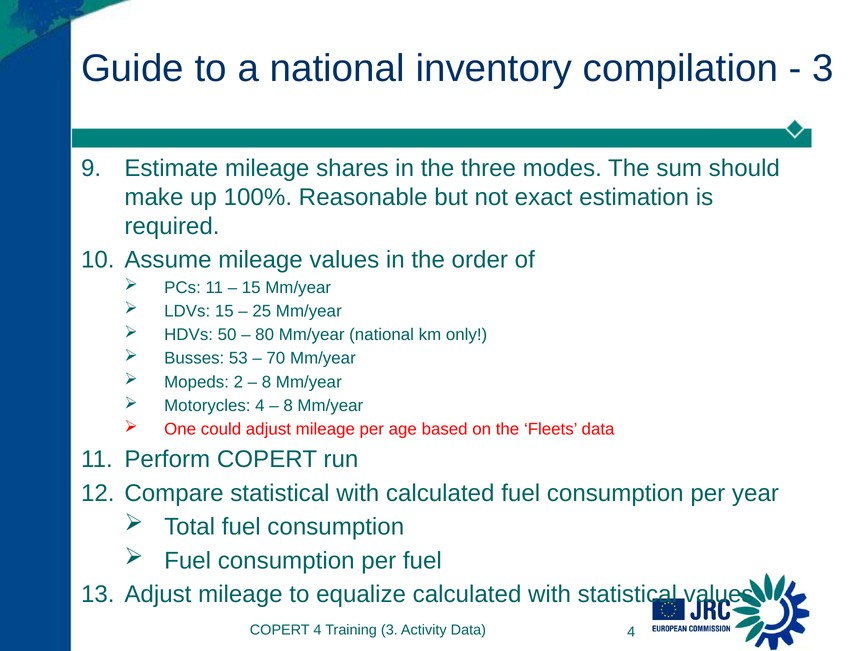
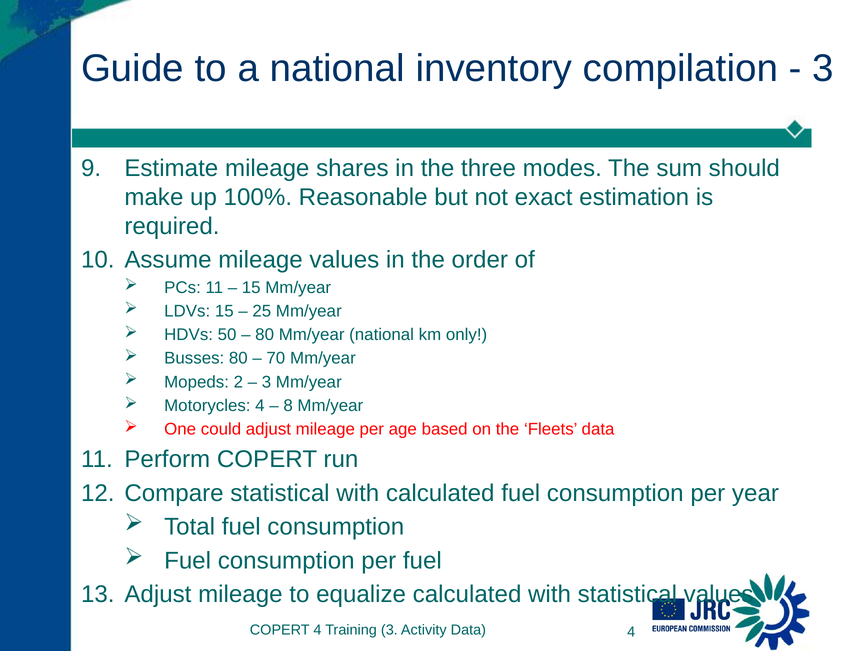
Busses 53: 53 -> 80
8 at (267, 382): 8 -> 3
